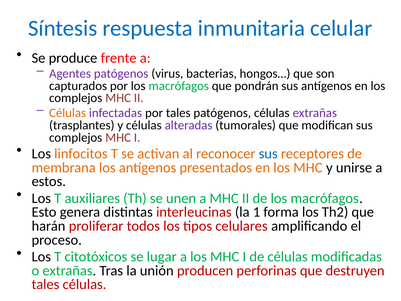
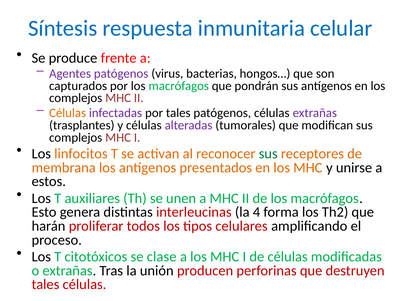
sus at (268, 154) colour: blue -> green
1: 1 -> 4
lugar: lugar -> clase
